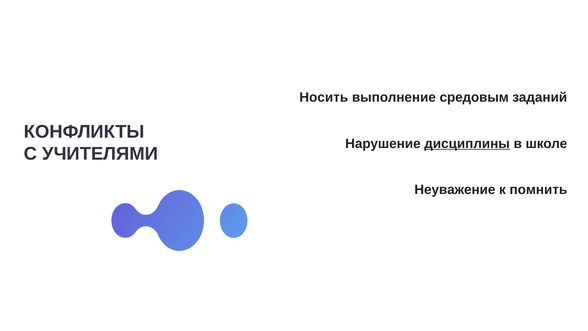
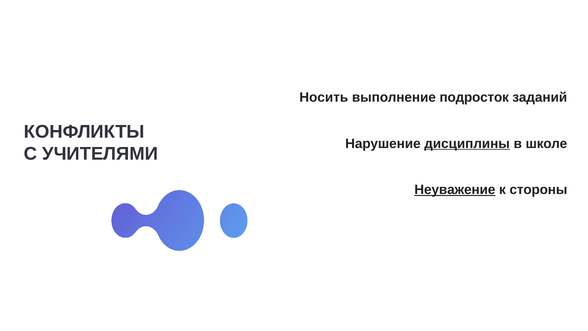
средовым: средовым -> подросток
Неуважение underline: none -> present
помнить: помнить -> стороны
